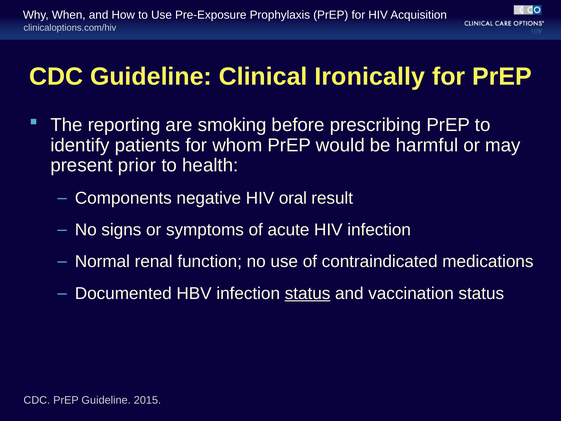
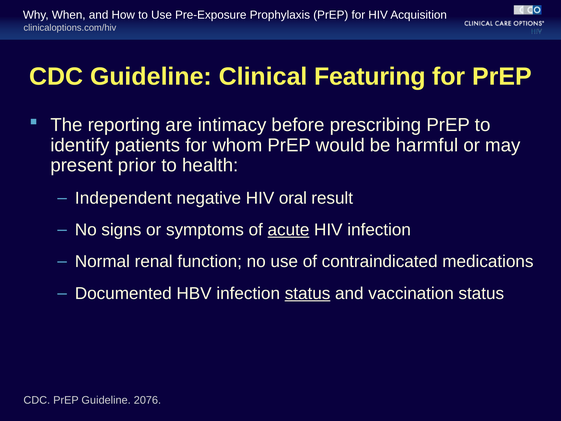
Ironically: Ironically -> Featuring
smoking: smoking -> intimacy
Components: Components -> Independent
acute underline: none -> present
2015: 2015 -> 2076
